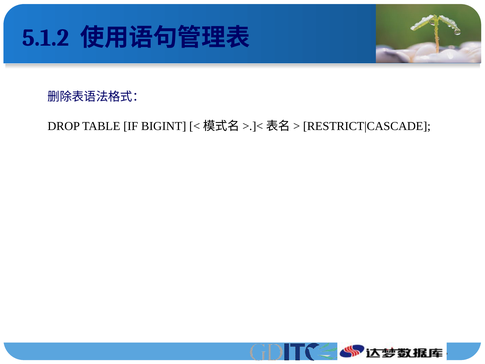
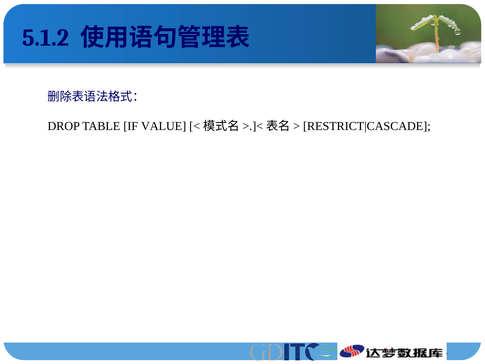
BIGINT: BIGINT -> VALUE
